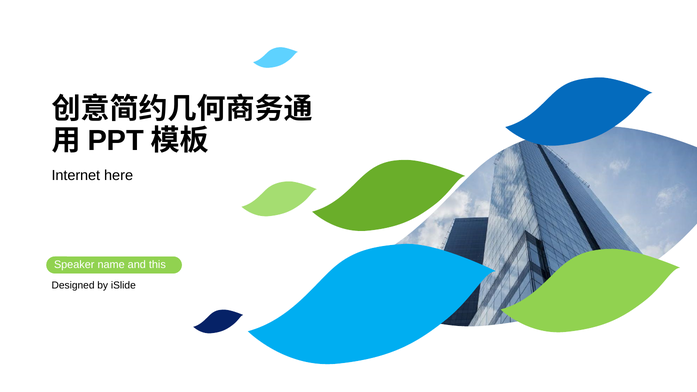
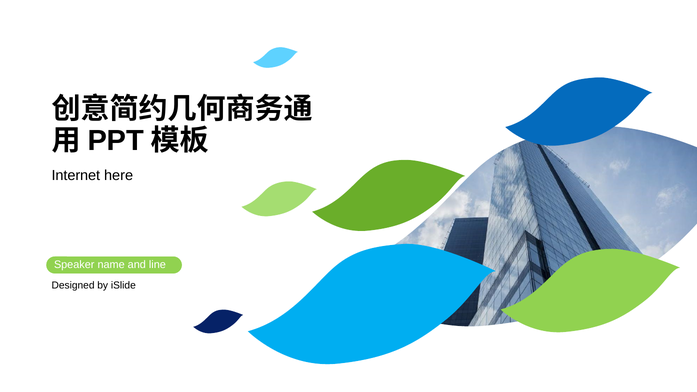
this: this -> line
